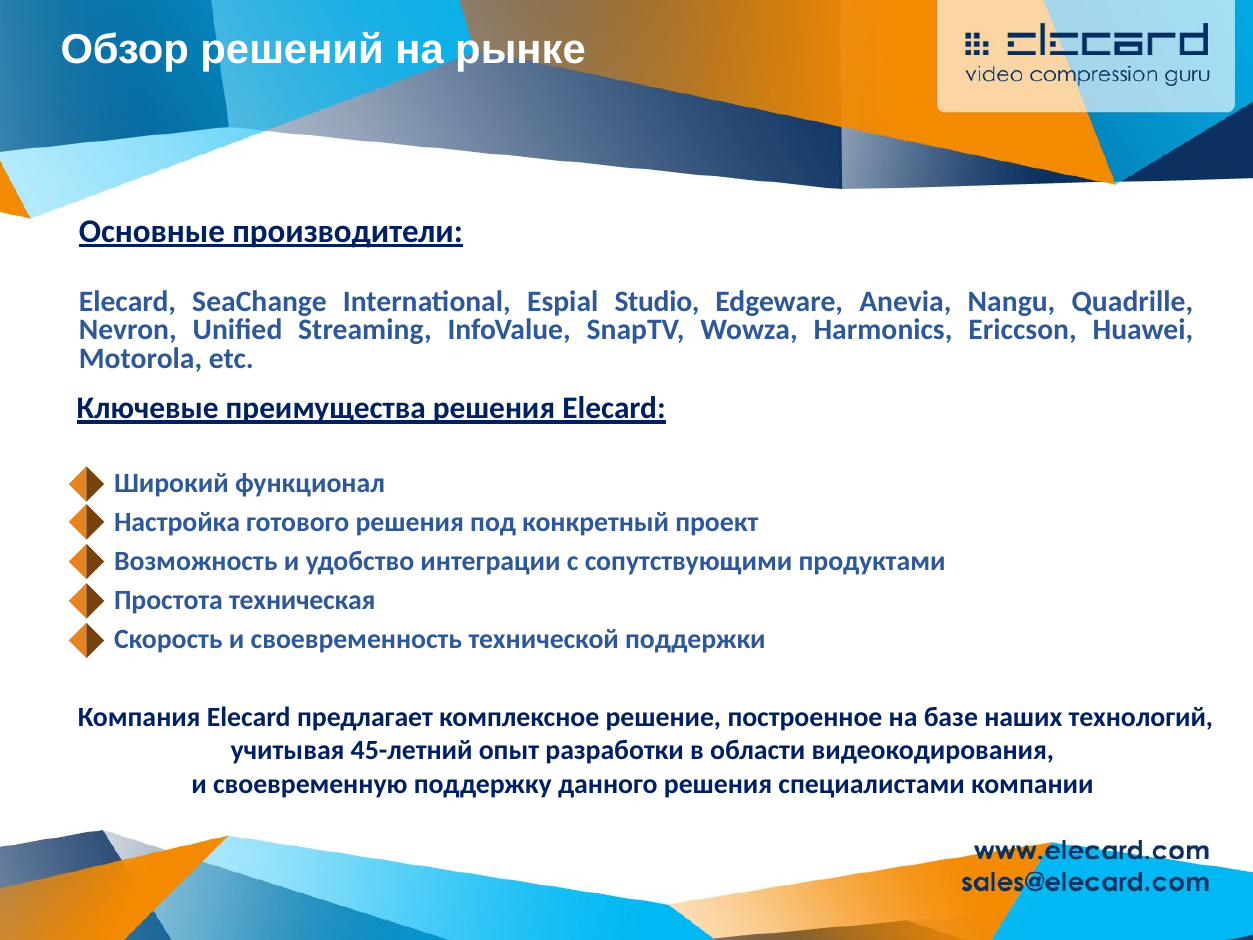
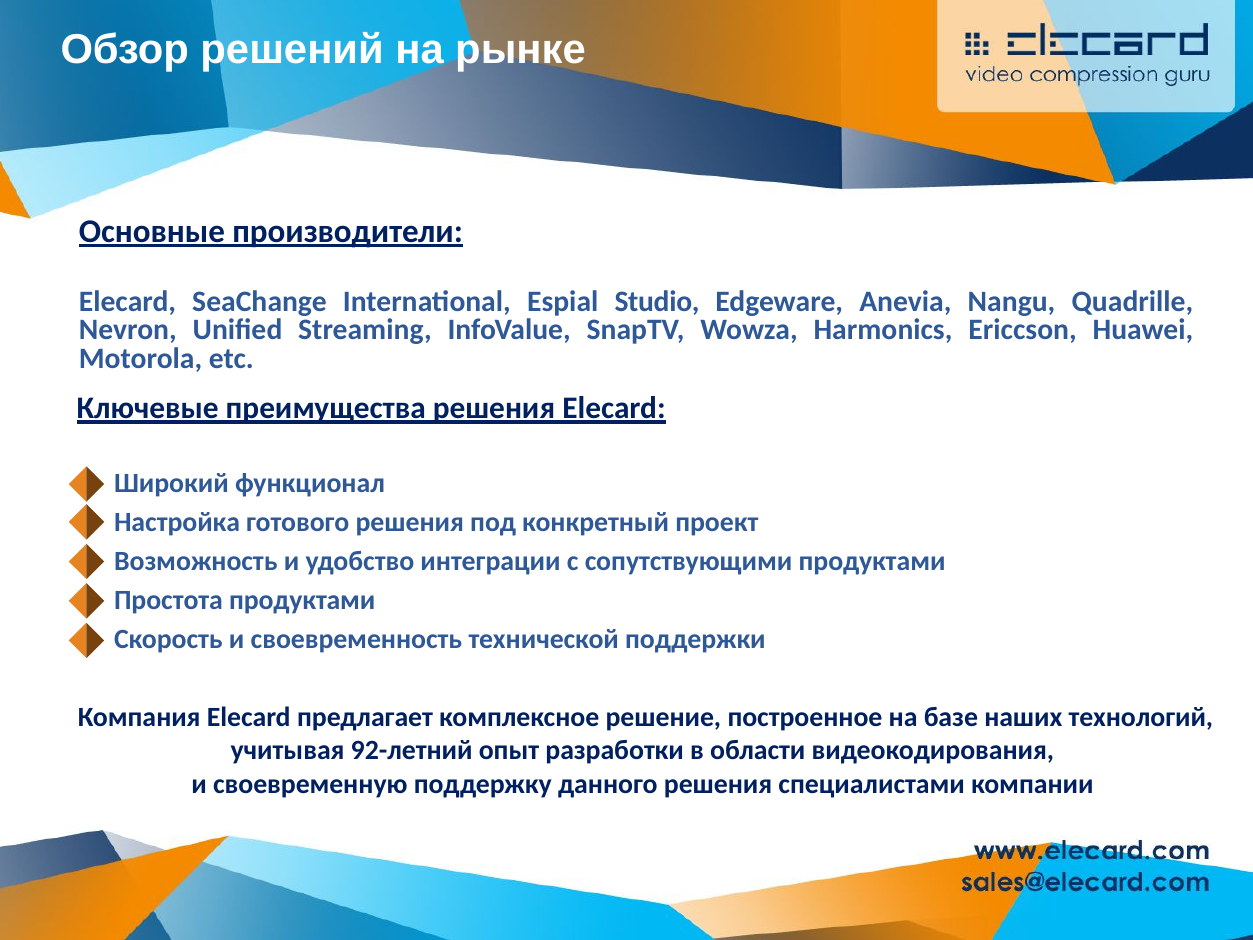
Простота техническая: техническая -> продуктами
45-летний: 45-летний -> 92-летний
